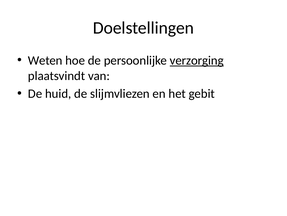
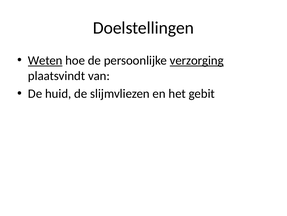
Weten underline: none -> present
